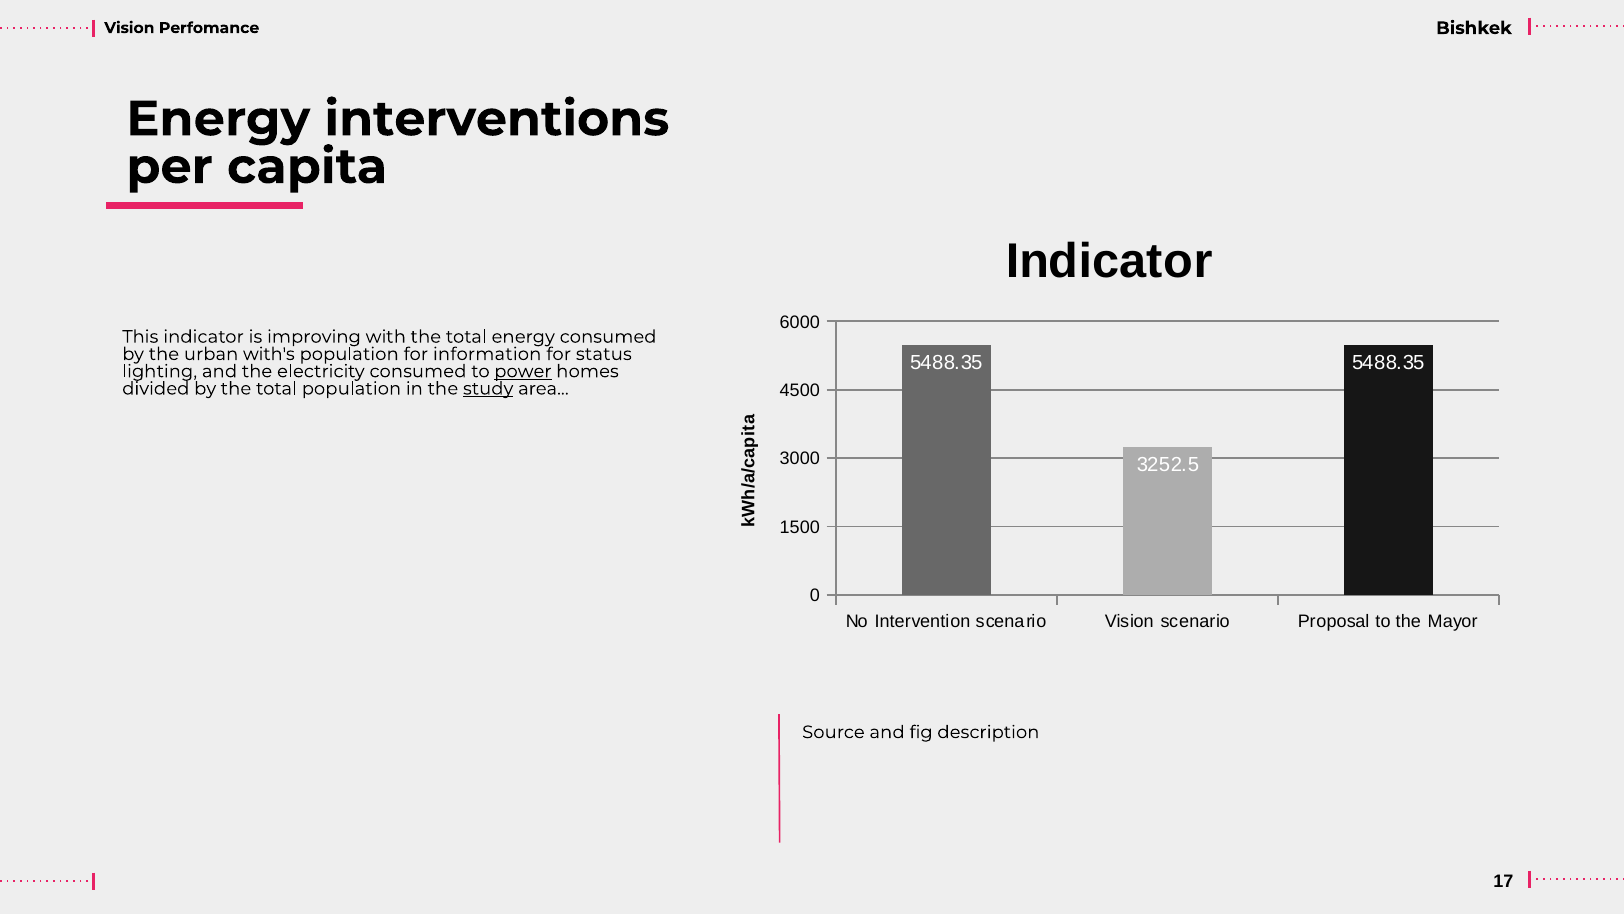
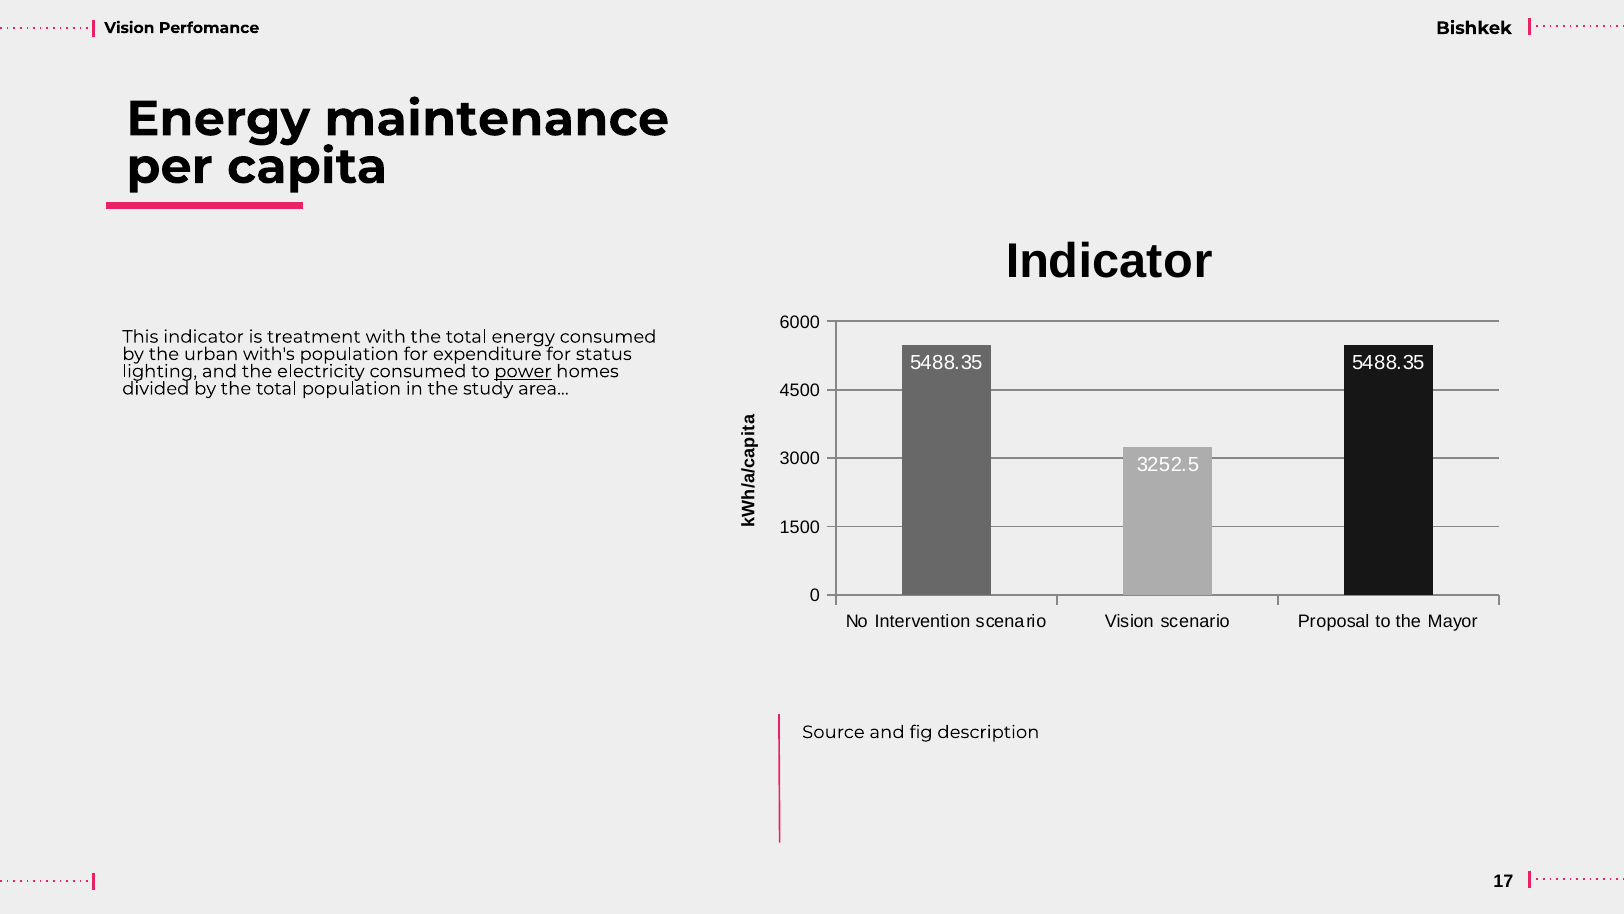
interventions: interventions -> maintenance
improving: improving -> treatment
information: information -> expenditure
study underline: present -> none
